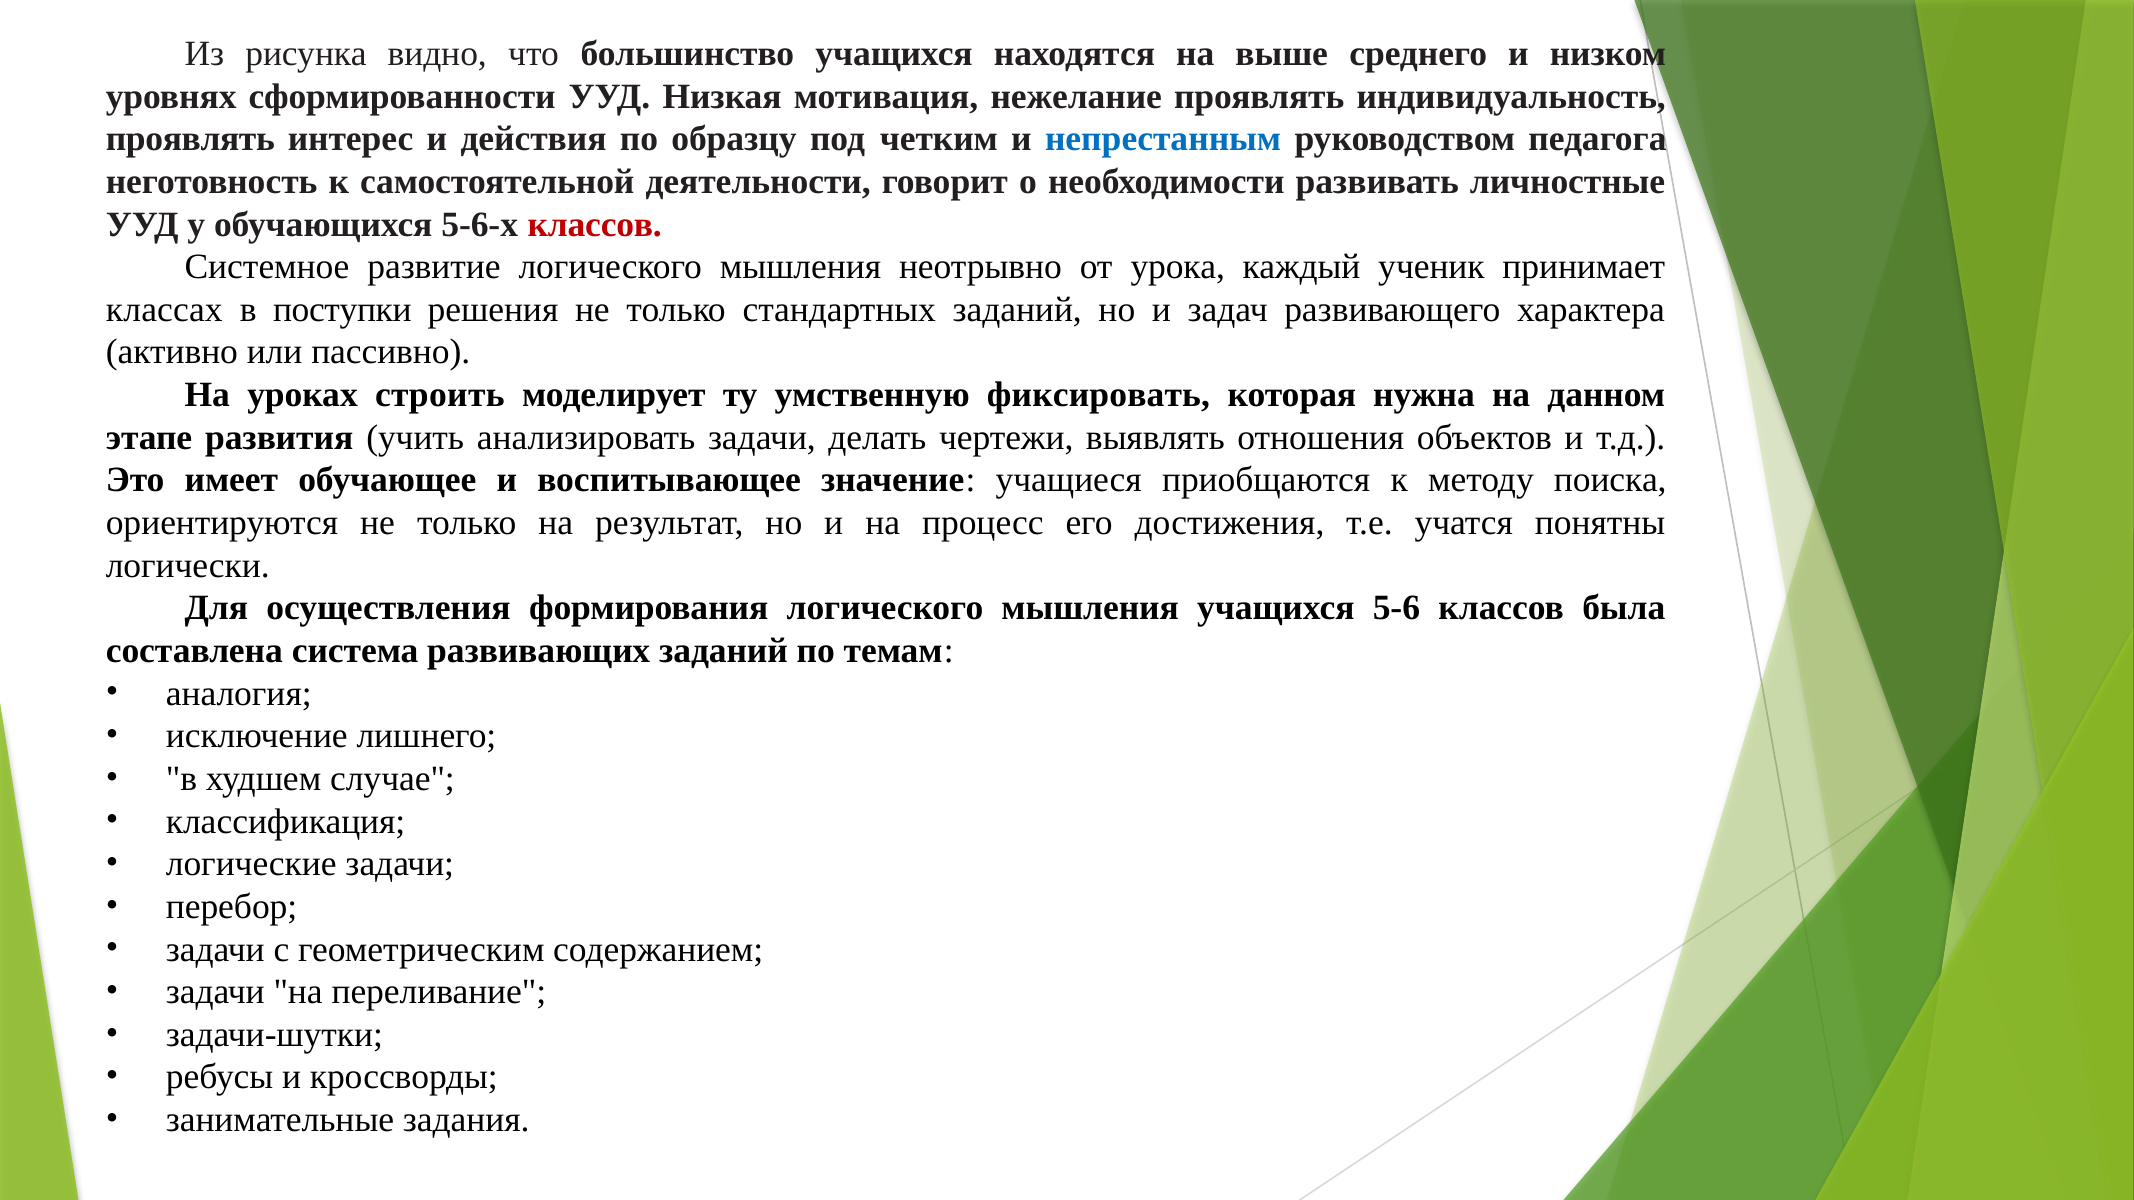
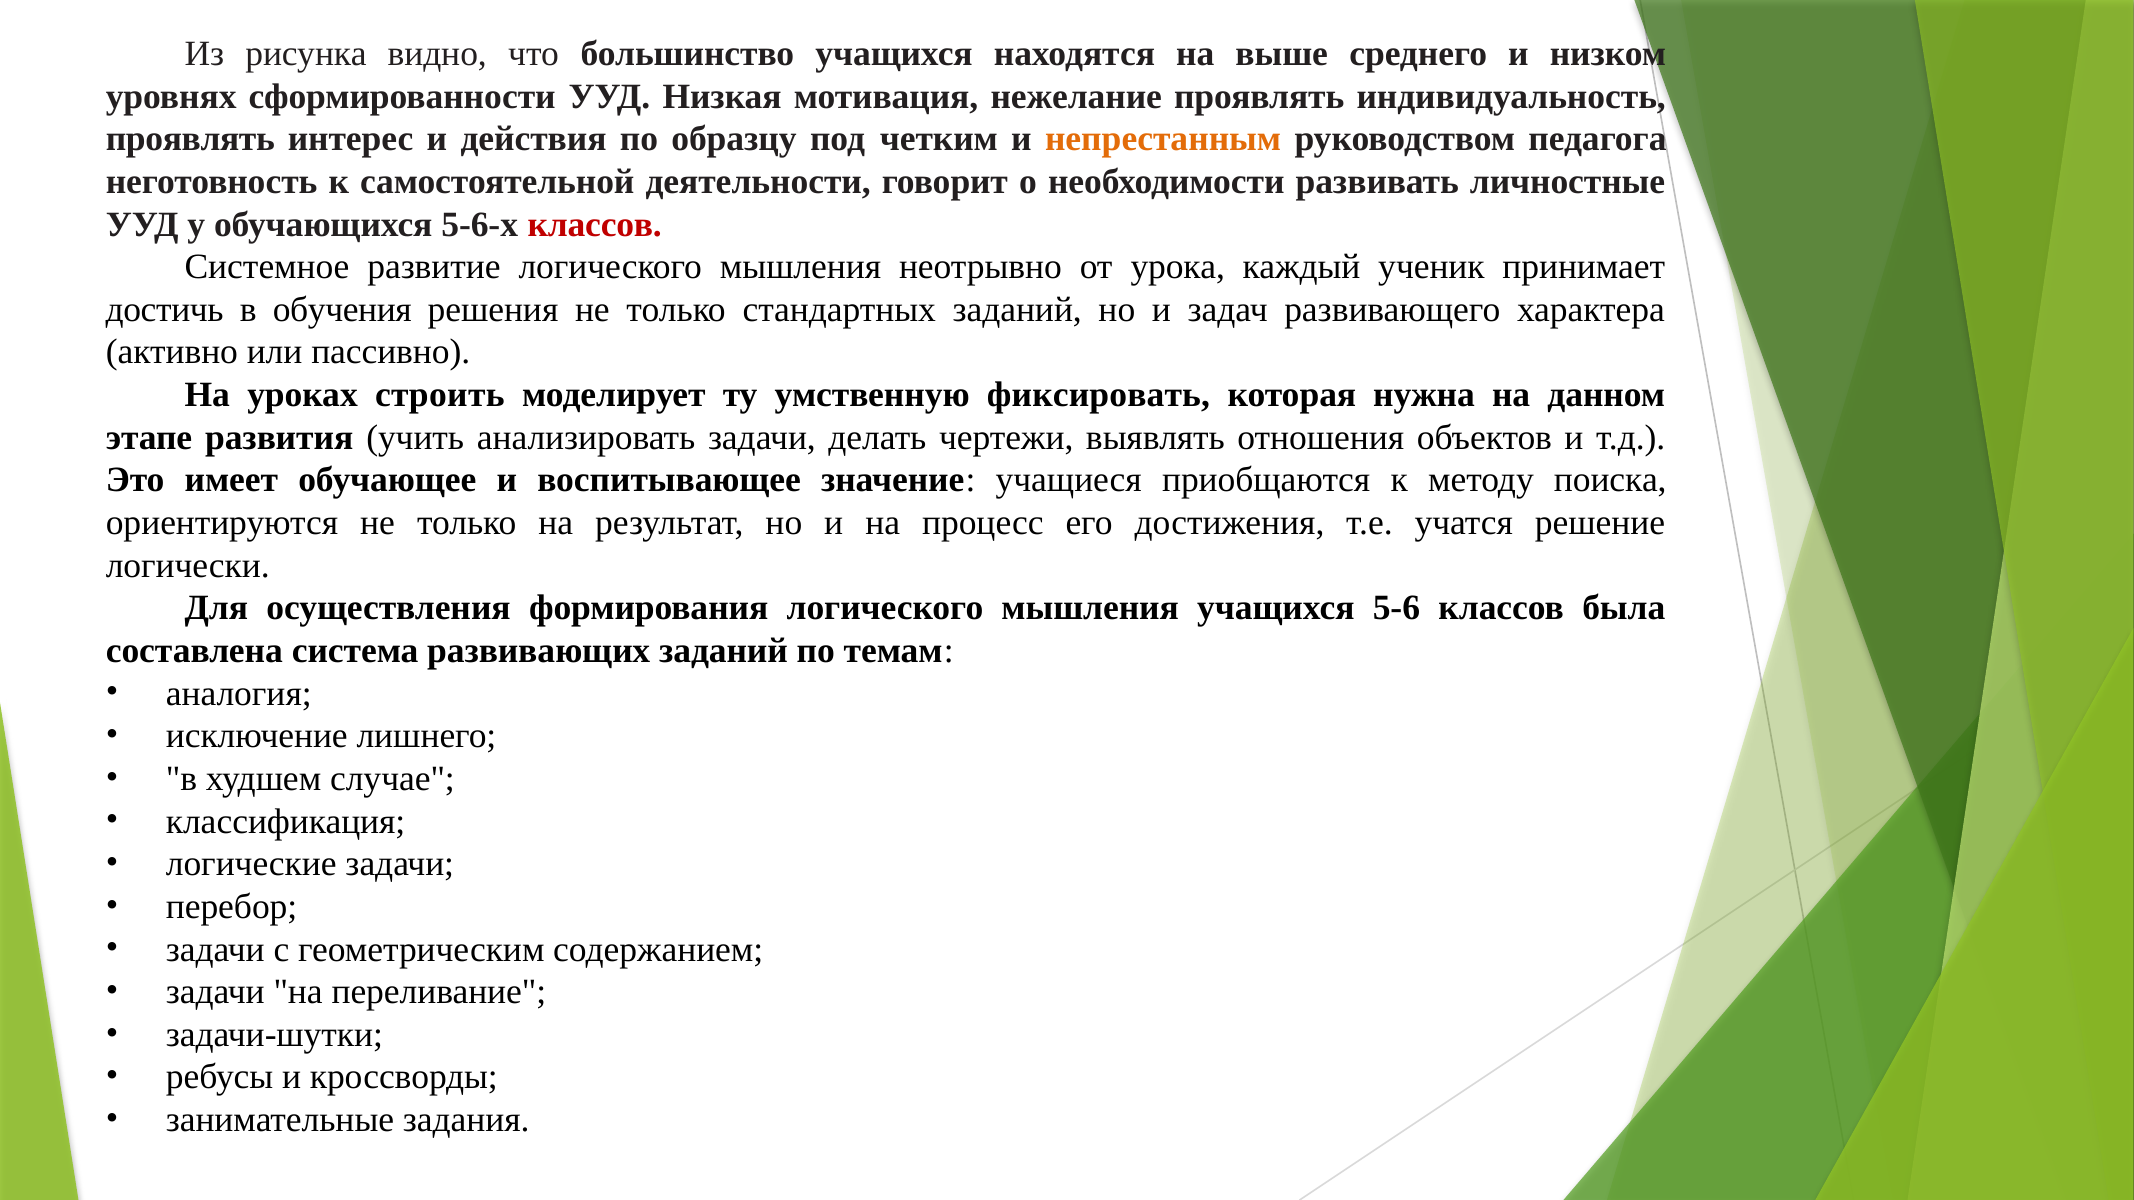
непрестанным colour: blue -> orange
классах: классах -> достичь
поступки: поступки -> обучения
понятны: понятны -> решение
